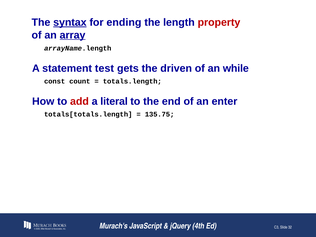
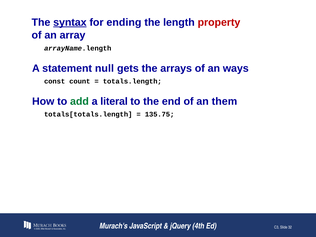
array underline: present -> none
test: test -> null
driven: driven -> arrays
while: while -> ways
add colour: red -> green
enter: enter -> them
